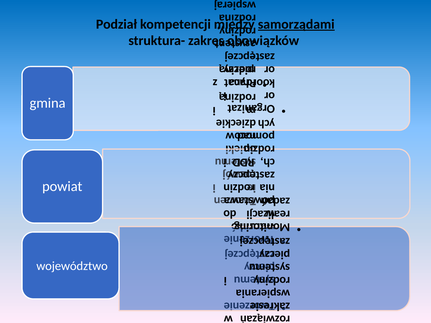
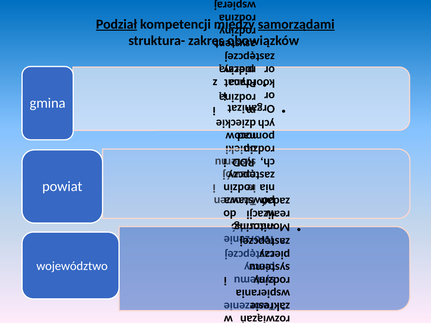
Podział underline: none -> present
